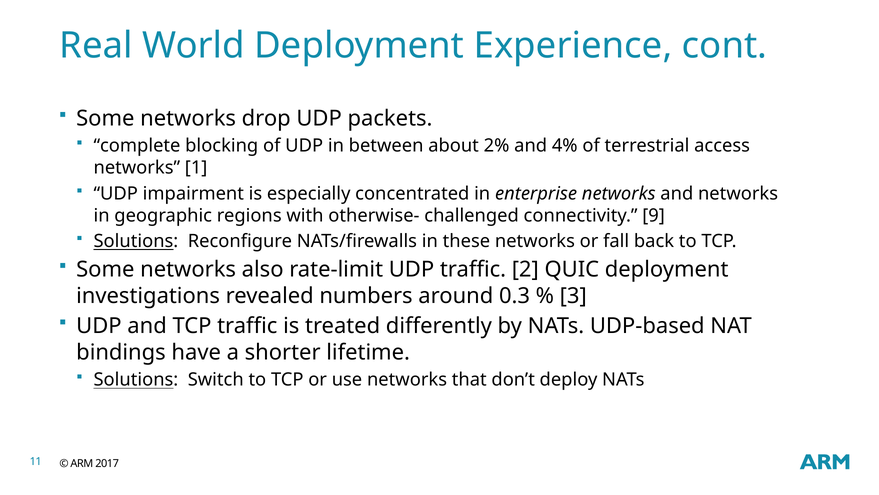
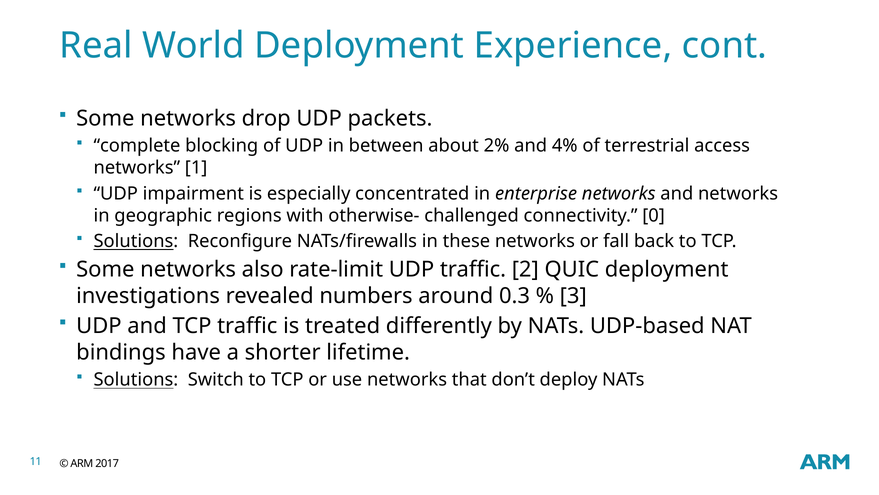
9: 9 -> 0
